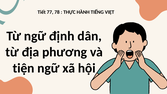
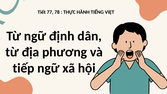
tiện: tiện -> tiếp
